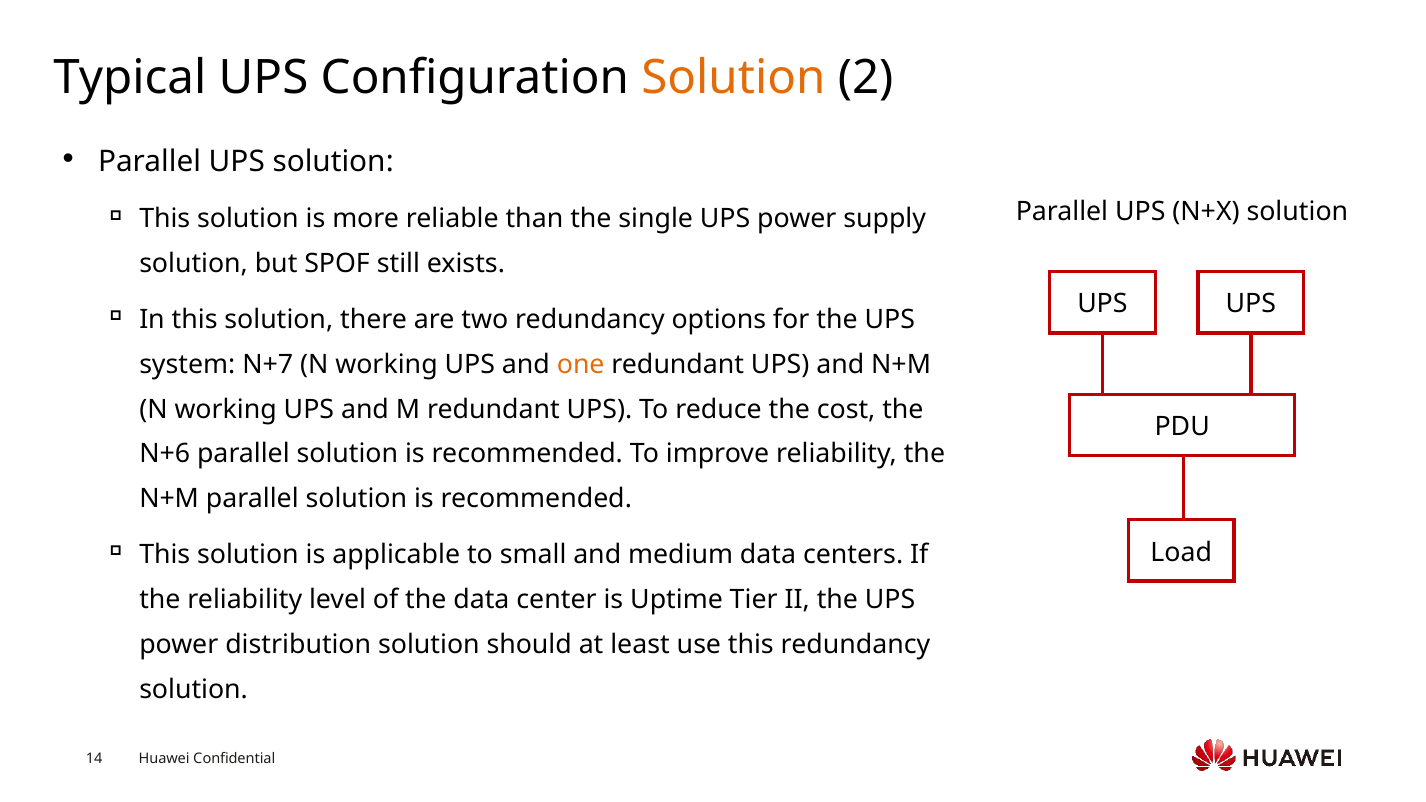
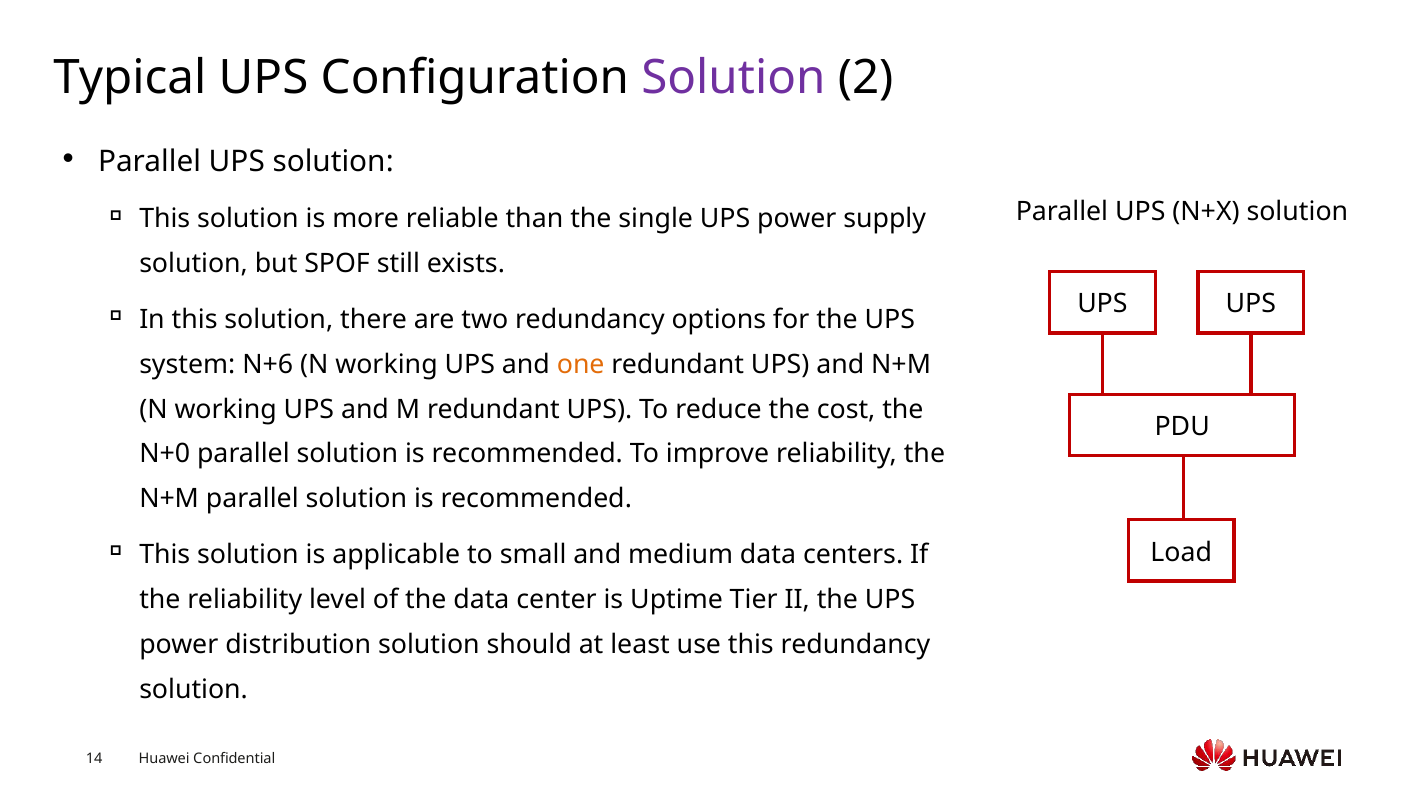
Solution at (733, 78) colour: orange -> purple
N+7: N+7 -> N+6
N+6: N+6 -> N+0
